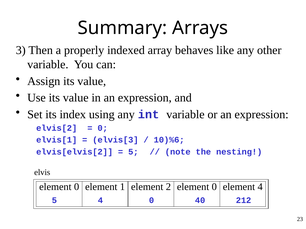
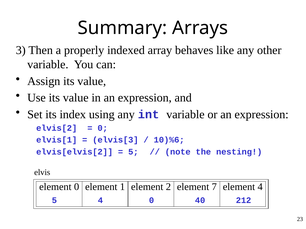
2 element 0: 0 -> 7
